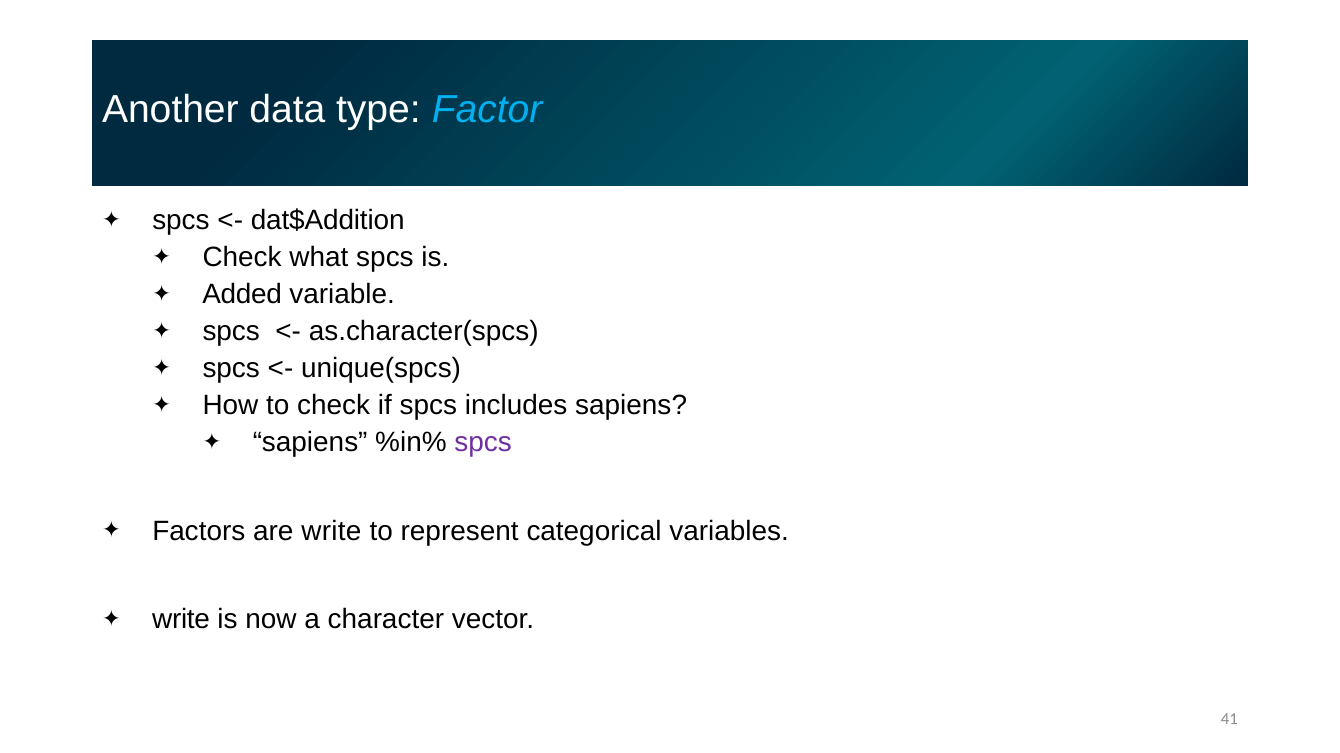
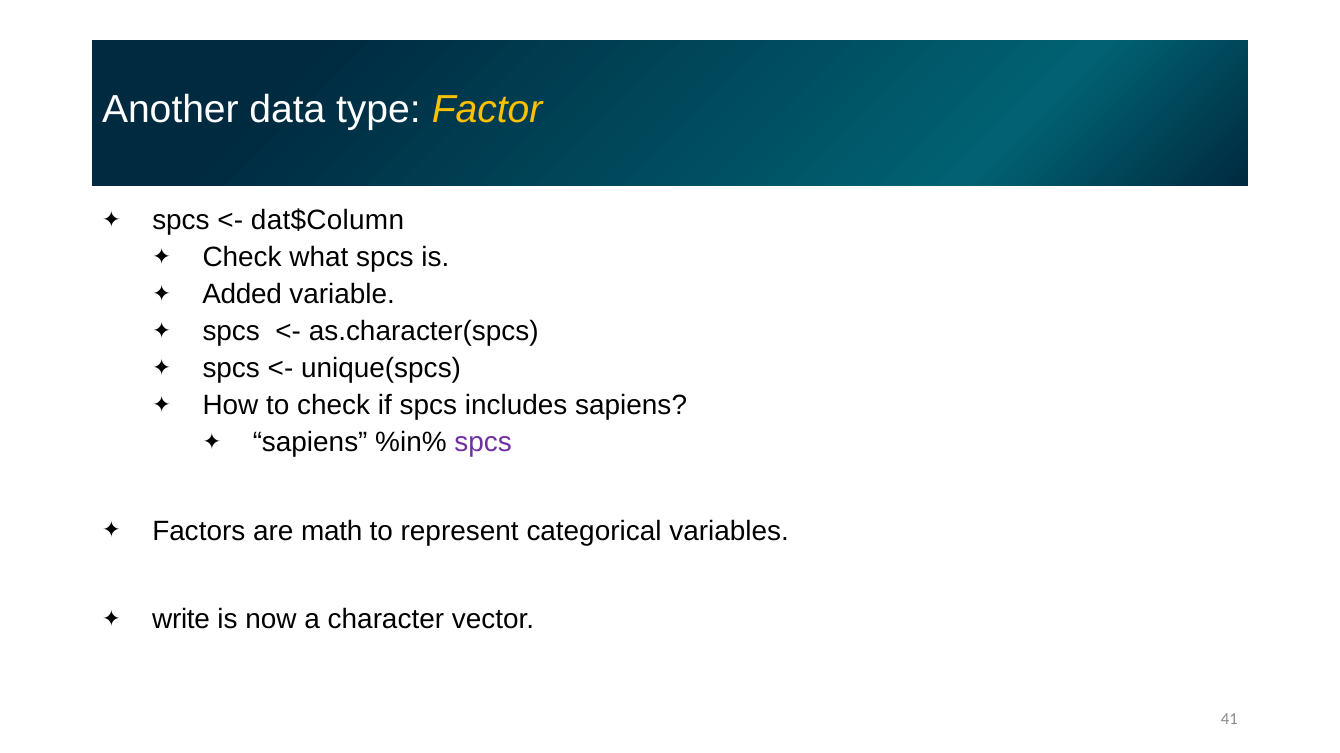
Factor colour: light blue -> yellow
dat$Addition: dat$Addition -> dat$Column
are write: write -> math
